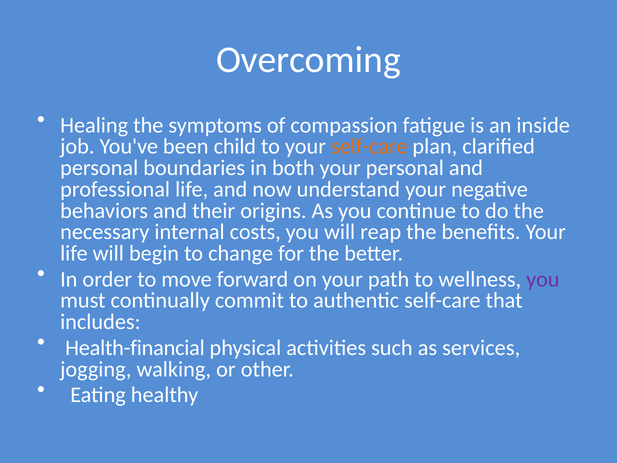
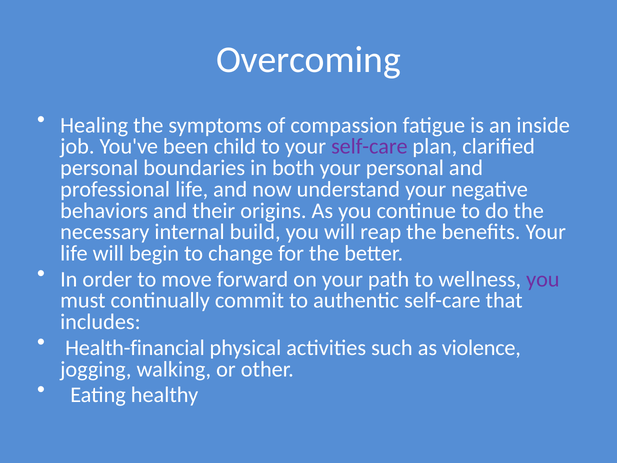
self-care at (369, 146) colour: orange -> purple
costs: costs -> build
services: services -> violence
